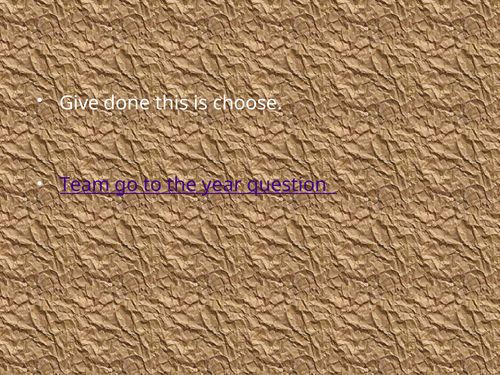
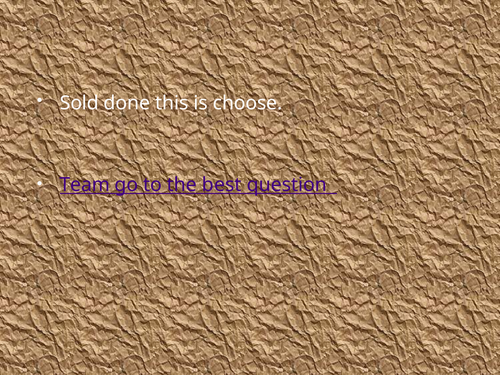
Give: Give -> Sold
year: year -> best
